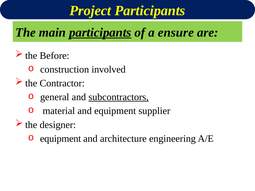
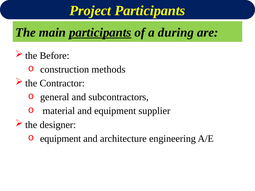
ensure: ensure -> during
involved: involved -> methods
subcontractors underline: present -> none
